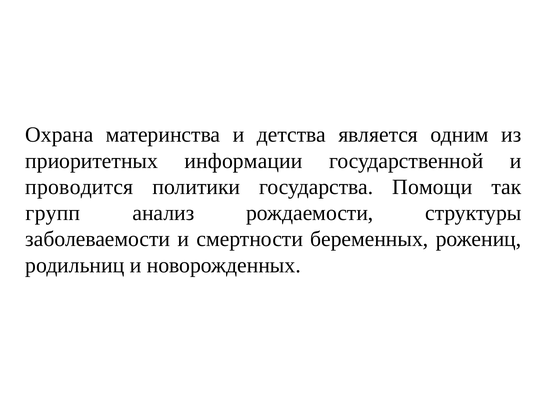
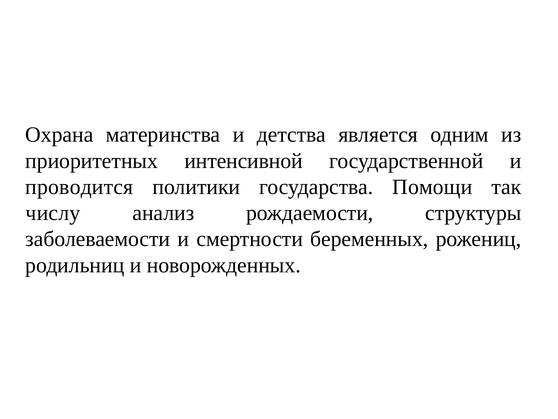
информации: информации -> интенсивной
групп: групп -> числу
